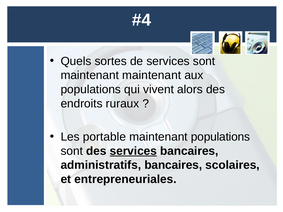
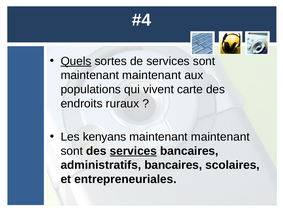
Quels underline: none -> present
alors: alors -> carte
portable: portable -> kenyans
populations at (220, 137): populations -> maintenant
